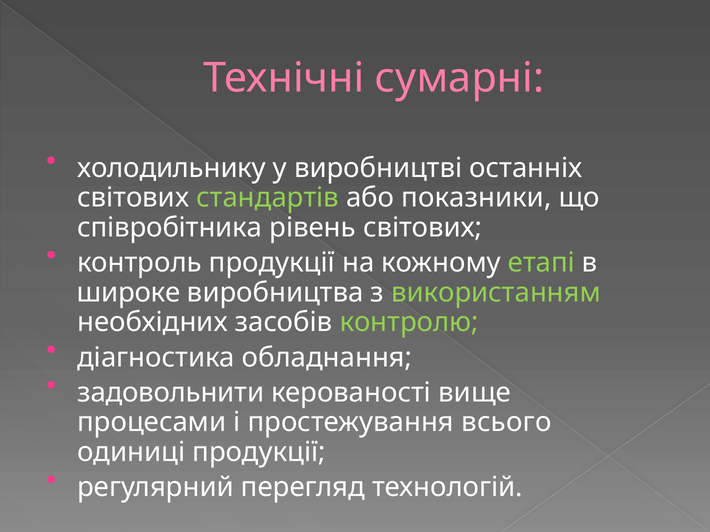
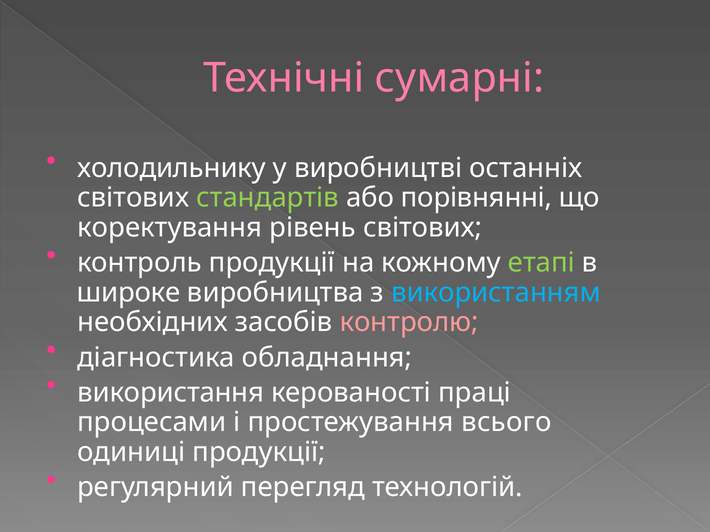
показники: показники -> порівнянні
співробітника: співробітника -> коректування
використанням colour: light green -> light blue
контролю colour: light green -> pink
задовольнити: задовольнити -> використання
вище: вище -> праці
